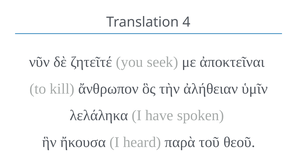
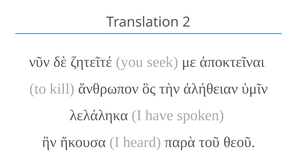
4: 4 -> 2
